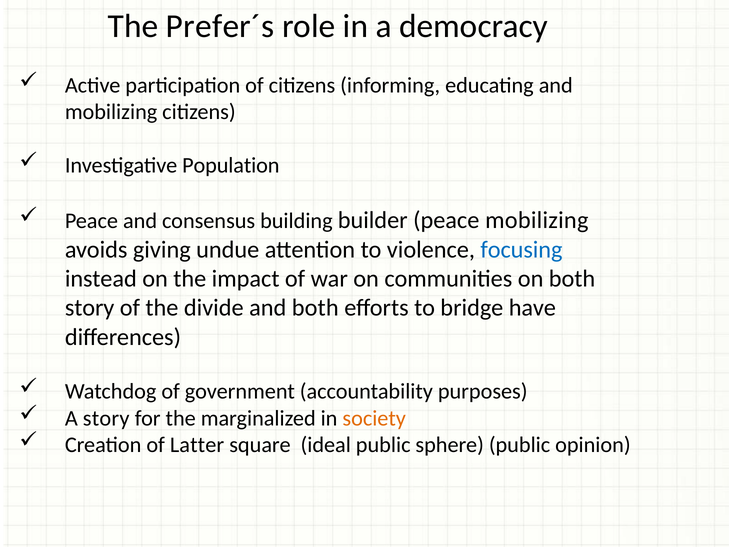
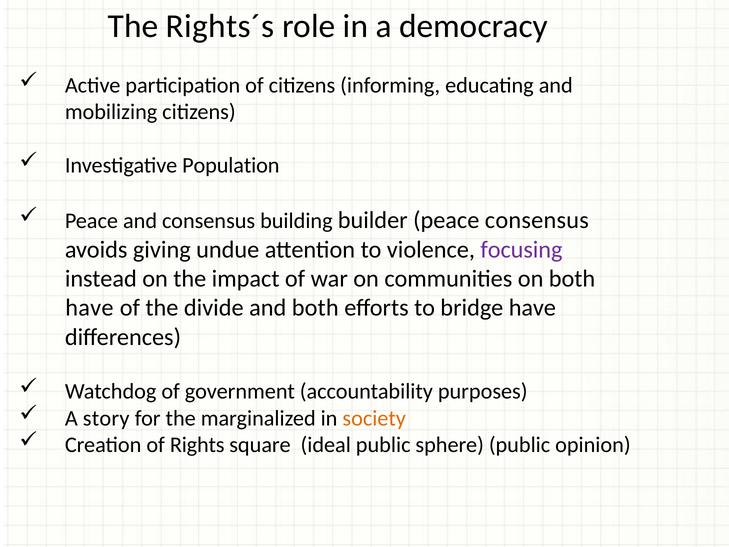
Prefer´s: Prefer´s -> Rights´s
peace mobilizing: mobilizing -> consensus
focusing colour: blue -> purple
story at (90, 308): story -> have
Latter: Latter -> Rights
